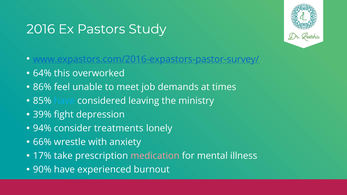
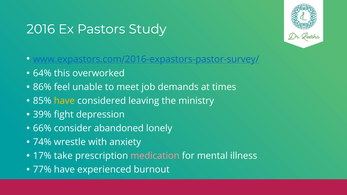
have at (64, 101) colour: light blue -> yellow
94%: 94% -> 66%
treatments: treatments -> abandoned
66%: 66% -> 74%
90%: 90% -> 77%
